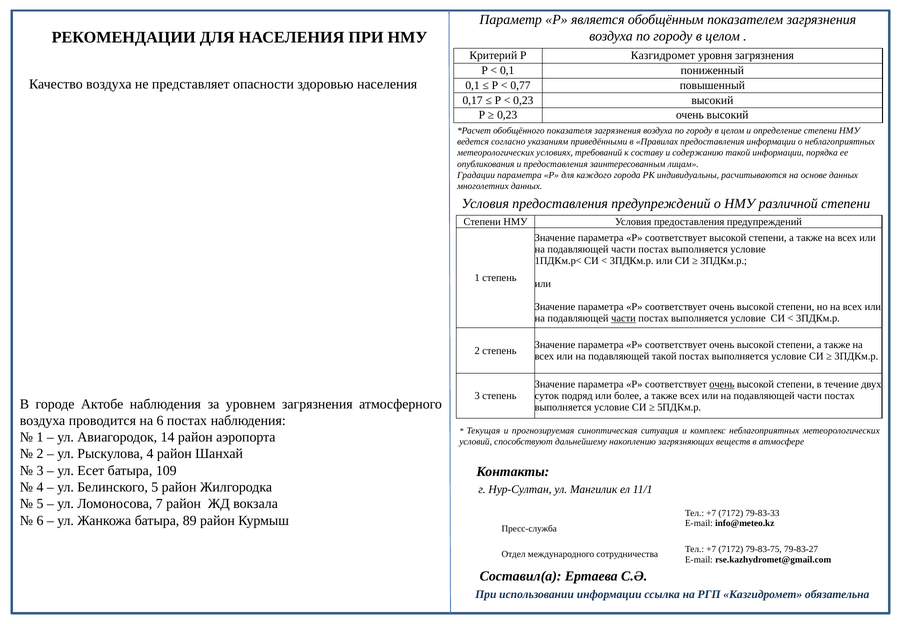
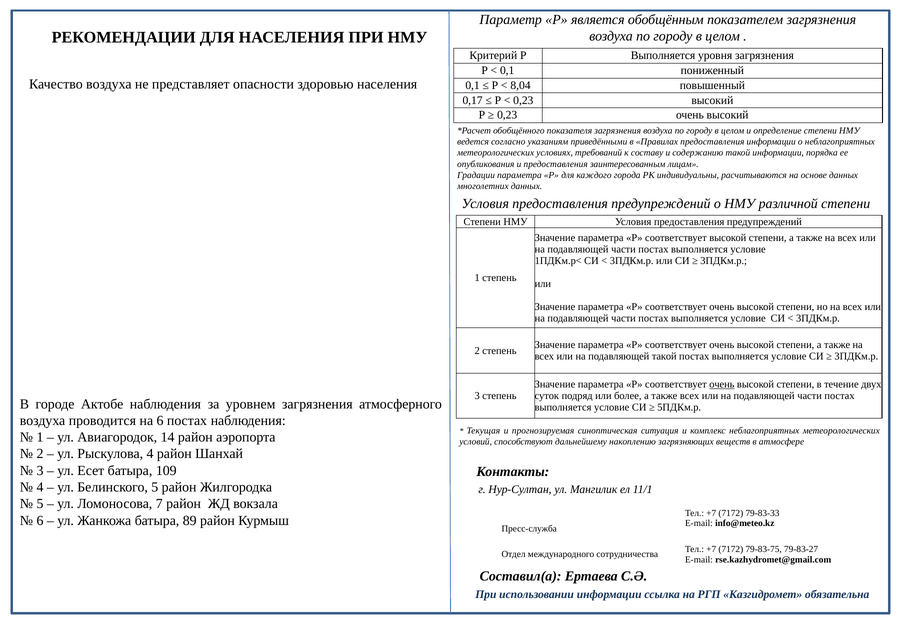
Р Казгидромет: Казгидромет -> Выполняется
0,77: 0,77 -> 8,04
части at (623, 318) underline: present -> none
